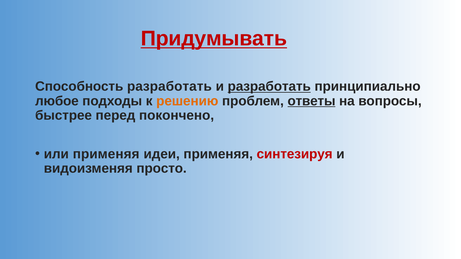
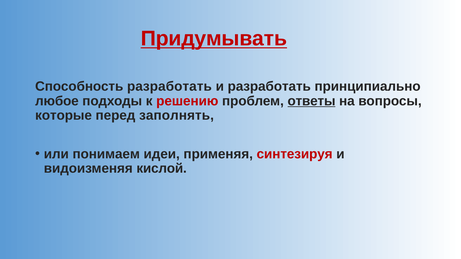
разработать at (269, 87) underline: present -> none
решению colour: orange -> red
быстрее: быстрее -> которые
покончено: покончено -> заполнять
или применяя: применяя -> понимаем
просто: просто -> кислой
